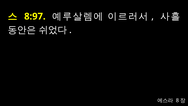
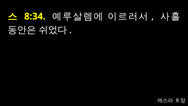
8:97: 8:97 -> 8:34
